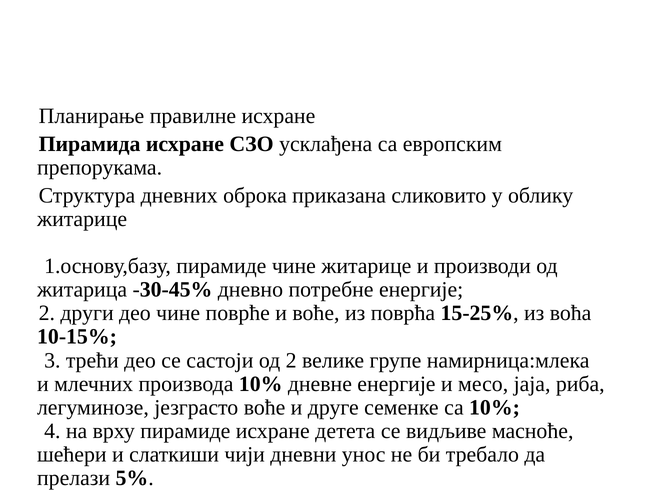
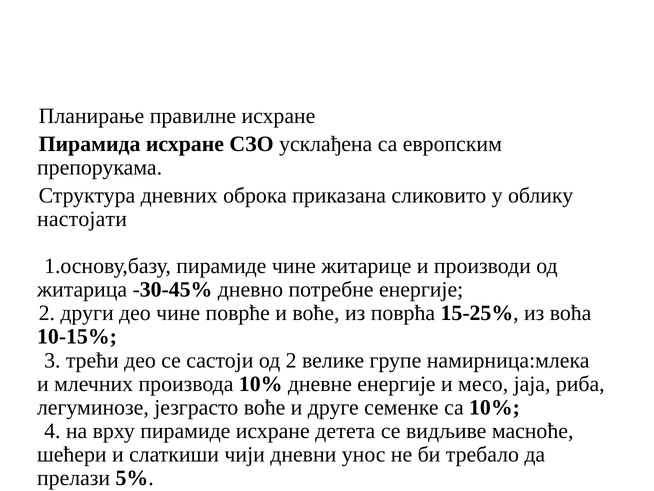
житарице at (82, 219): житарице -> настојати
